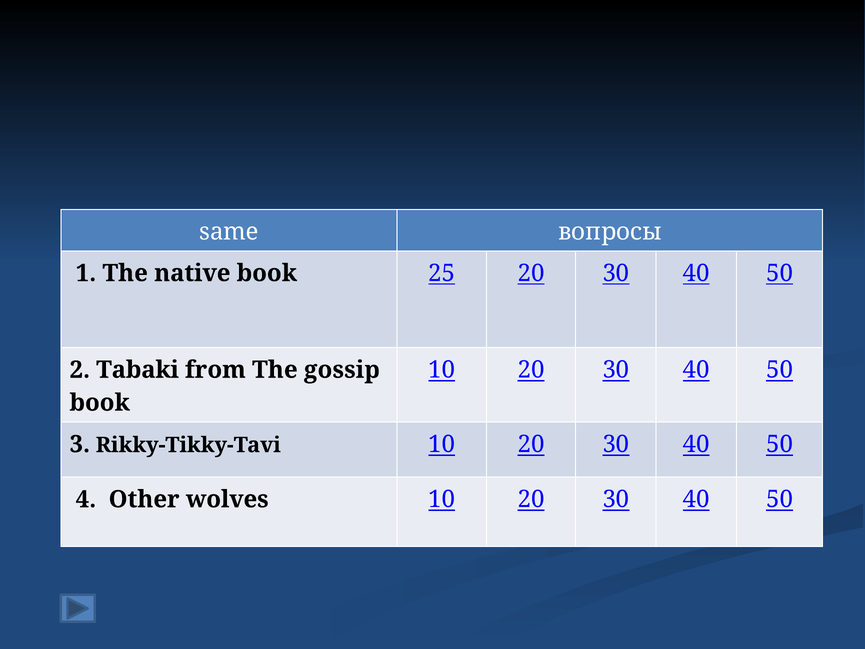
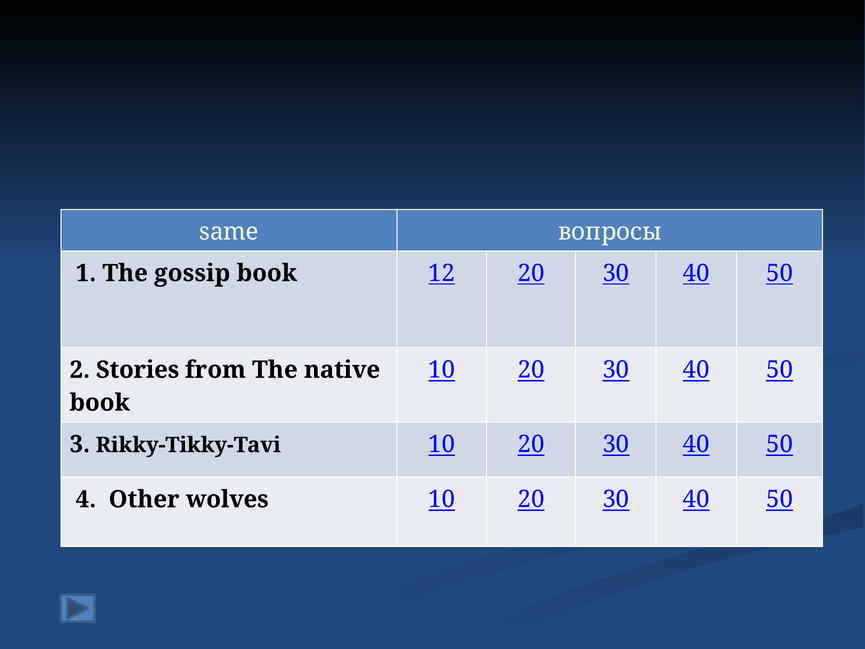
native: native -> gossip
25: 25 -> 12
Tabaki: Tabaki -> Stories
gossip: gossip -> native
